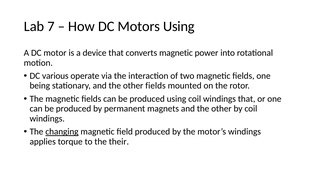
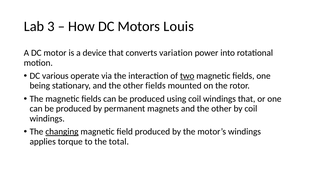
7: 7 -> 3
Motors Using: Using -> Louis
converts magnetic: magnetic -> variation
two underline: none -> present
their: their -> total
